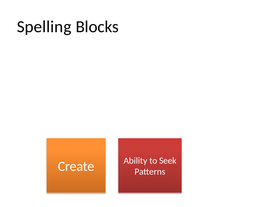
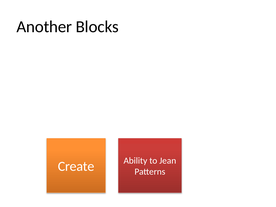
Spelling: Spelling -> Another
Seek: Seek -> Jean
